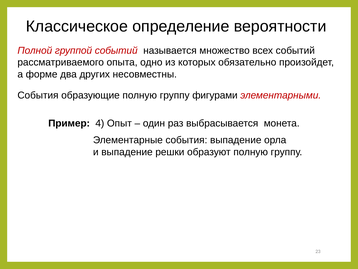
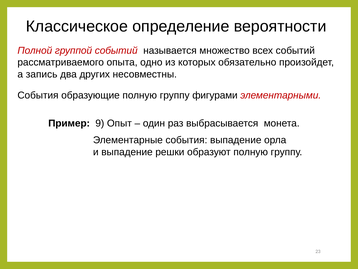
форме: форме -> запись
4: 4 -> 9
